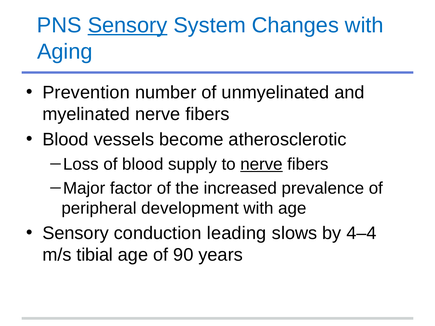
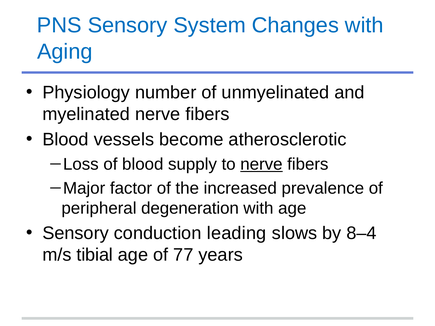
Sensory at (128, 25) underline: present -> none
Prevention: Prevention -> Physiology
development: development -> degeneration
4–4: 4–4 -> 8–4
90: 90 -> 77
